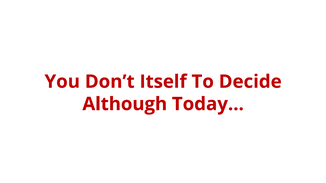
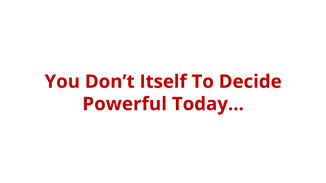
Although: Although -> Powerful
